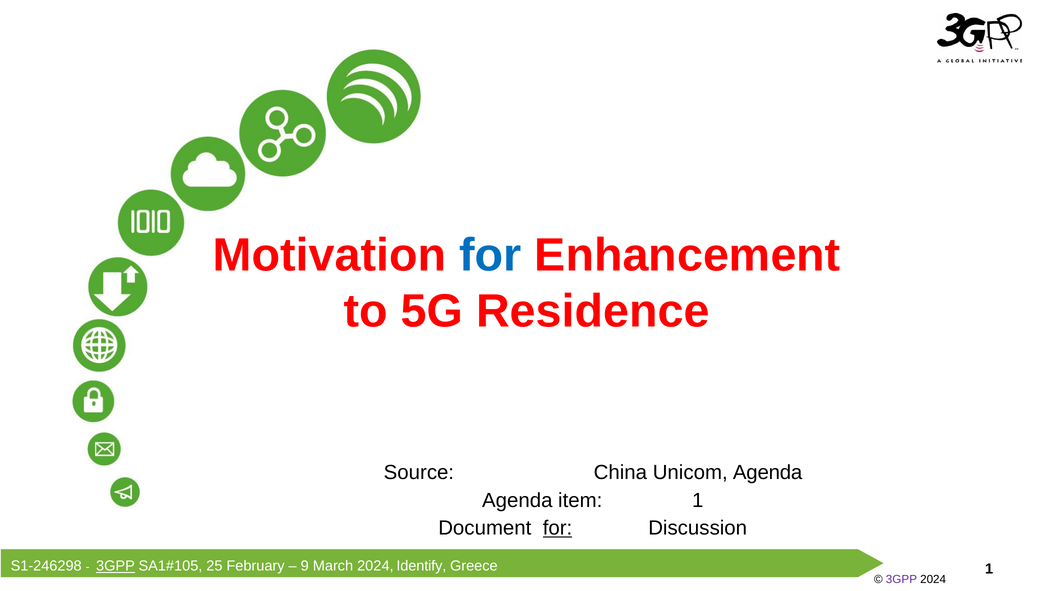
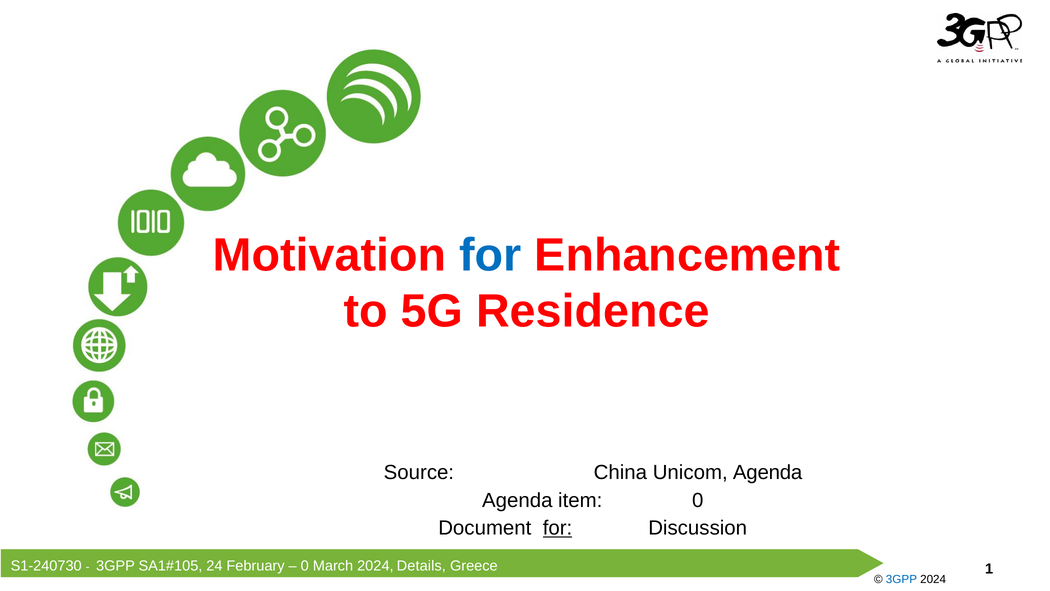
item 1: 1 -> 0
S1-246298: S1-246298 -> S1-240730
3GPP at (115, 566) underline: present -> none
25: 25 -> 24
9 at (305, 566): 9 -> 0
Identify: Identify -> Details
3GPP at (901, 579) colour: purple -> blue
